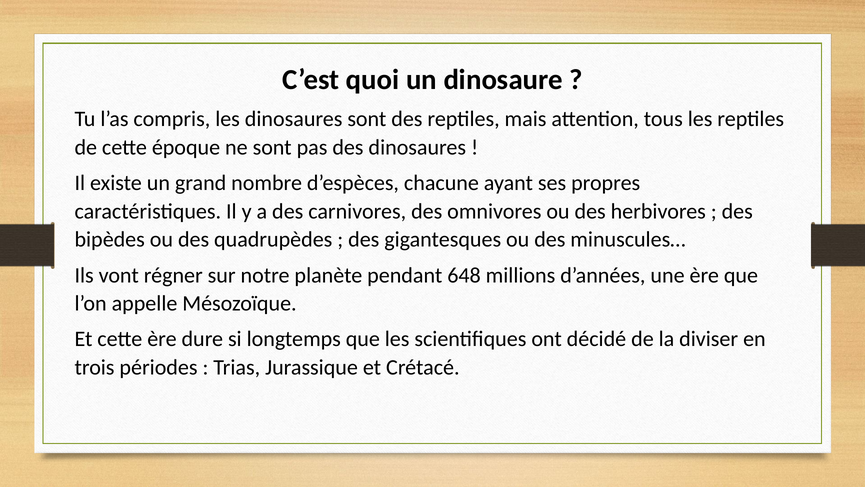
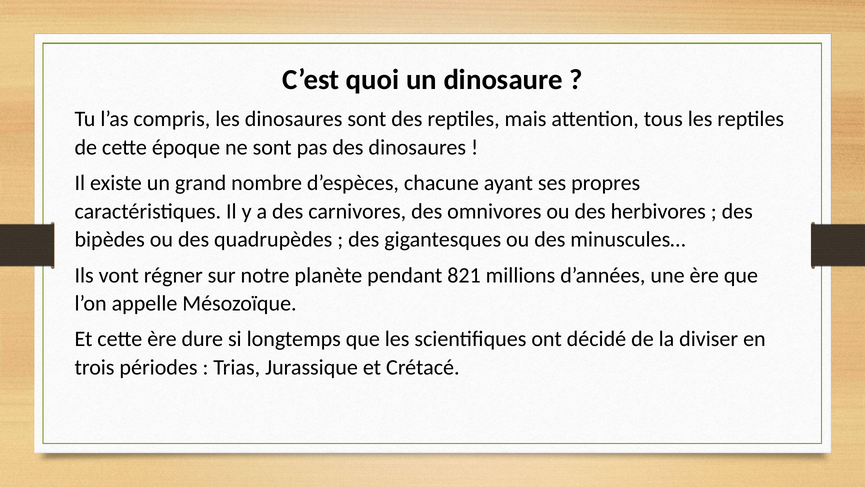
648: 648 -> 821
